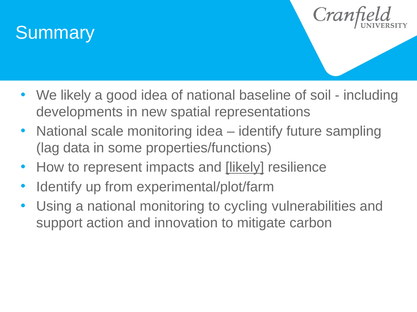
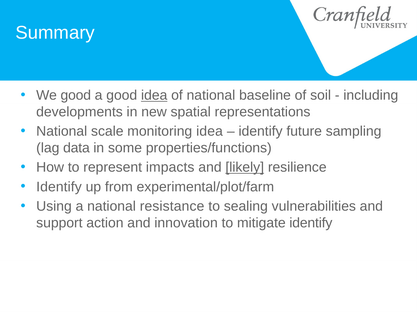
We likely: likely -> good
idea at (154, 96) underline: none -> present
national monitoring: monitoring -> resistance
cycling: cycling -> sealing
mitigate carbon: carbon -> identify
